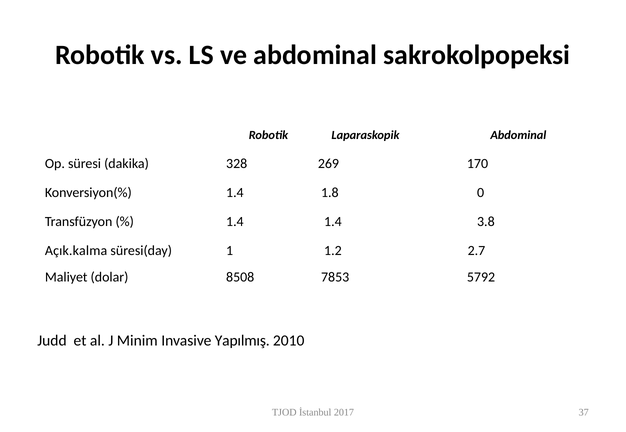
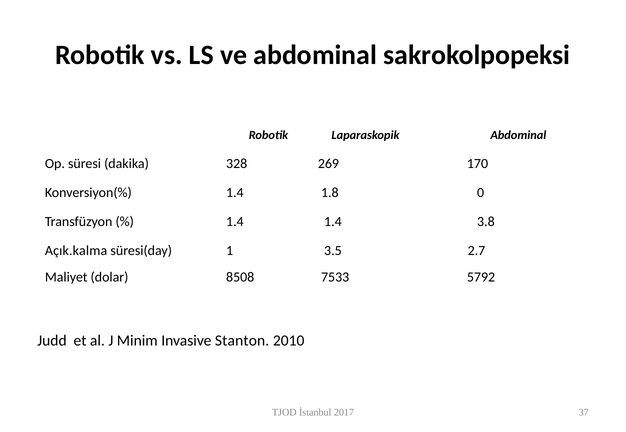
1.2: 1.2 -> 3.5
7853: 7853 -> 7533
Yapılmış: Yapılmış -> Stanton
